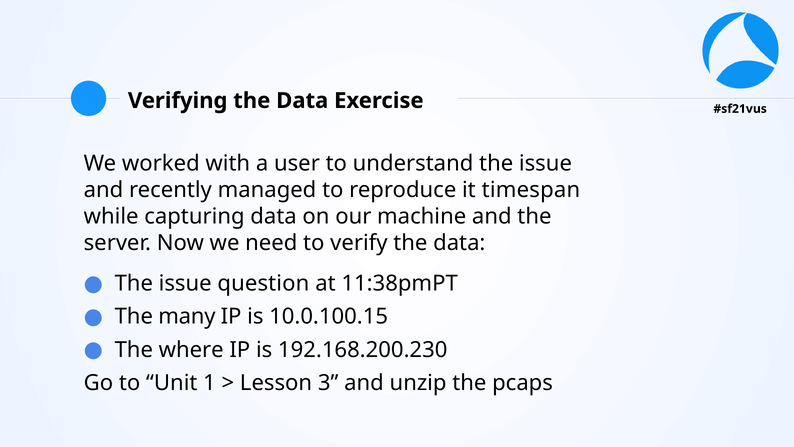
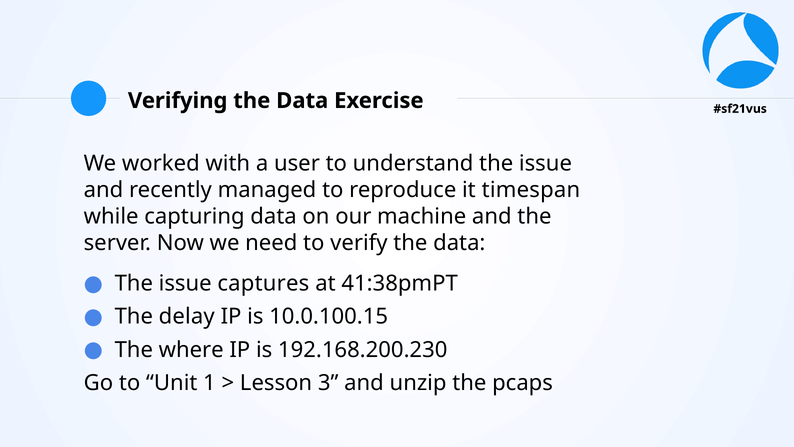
question: question -> captures
11:38pmPT: 11:38pmPT -> 41:38pmPT
many: many -> delay
